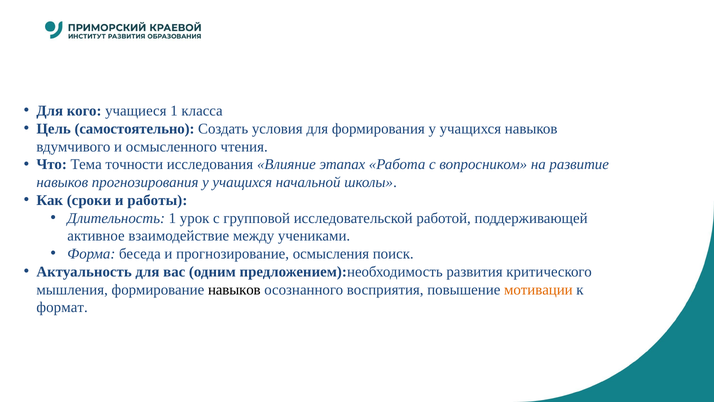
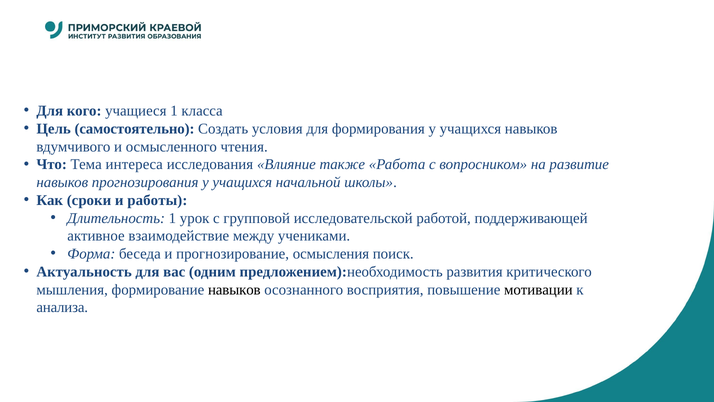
точности: точности -> интереса
этапах: этапах -> также
мотивации colour: orange -> black
формат: формат -> анализа
